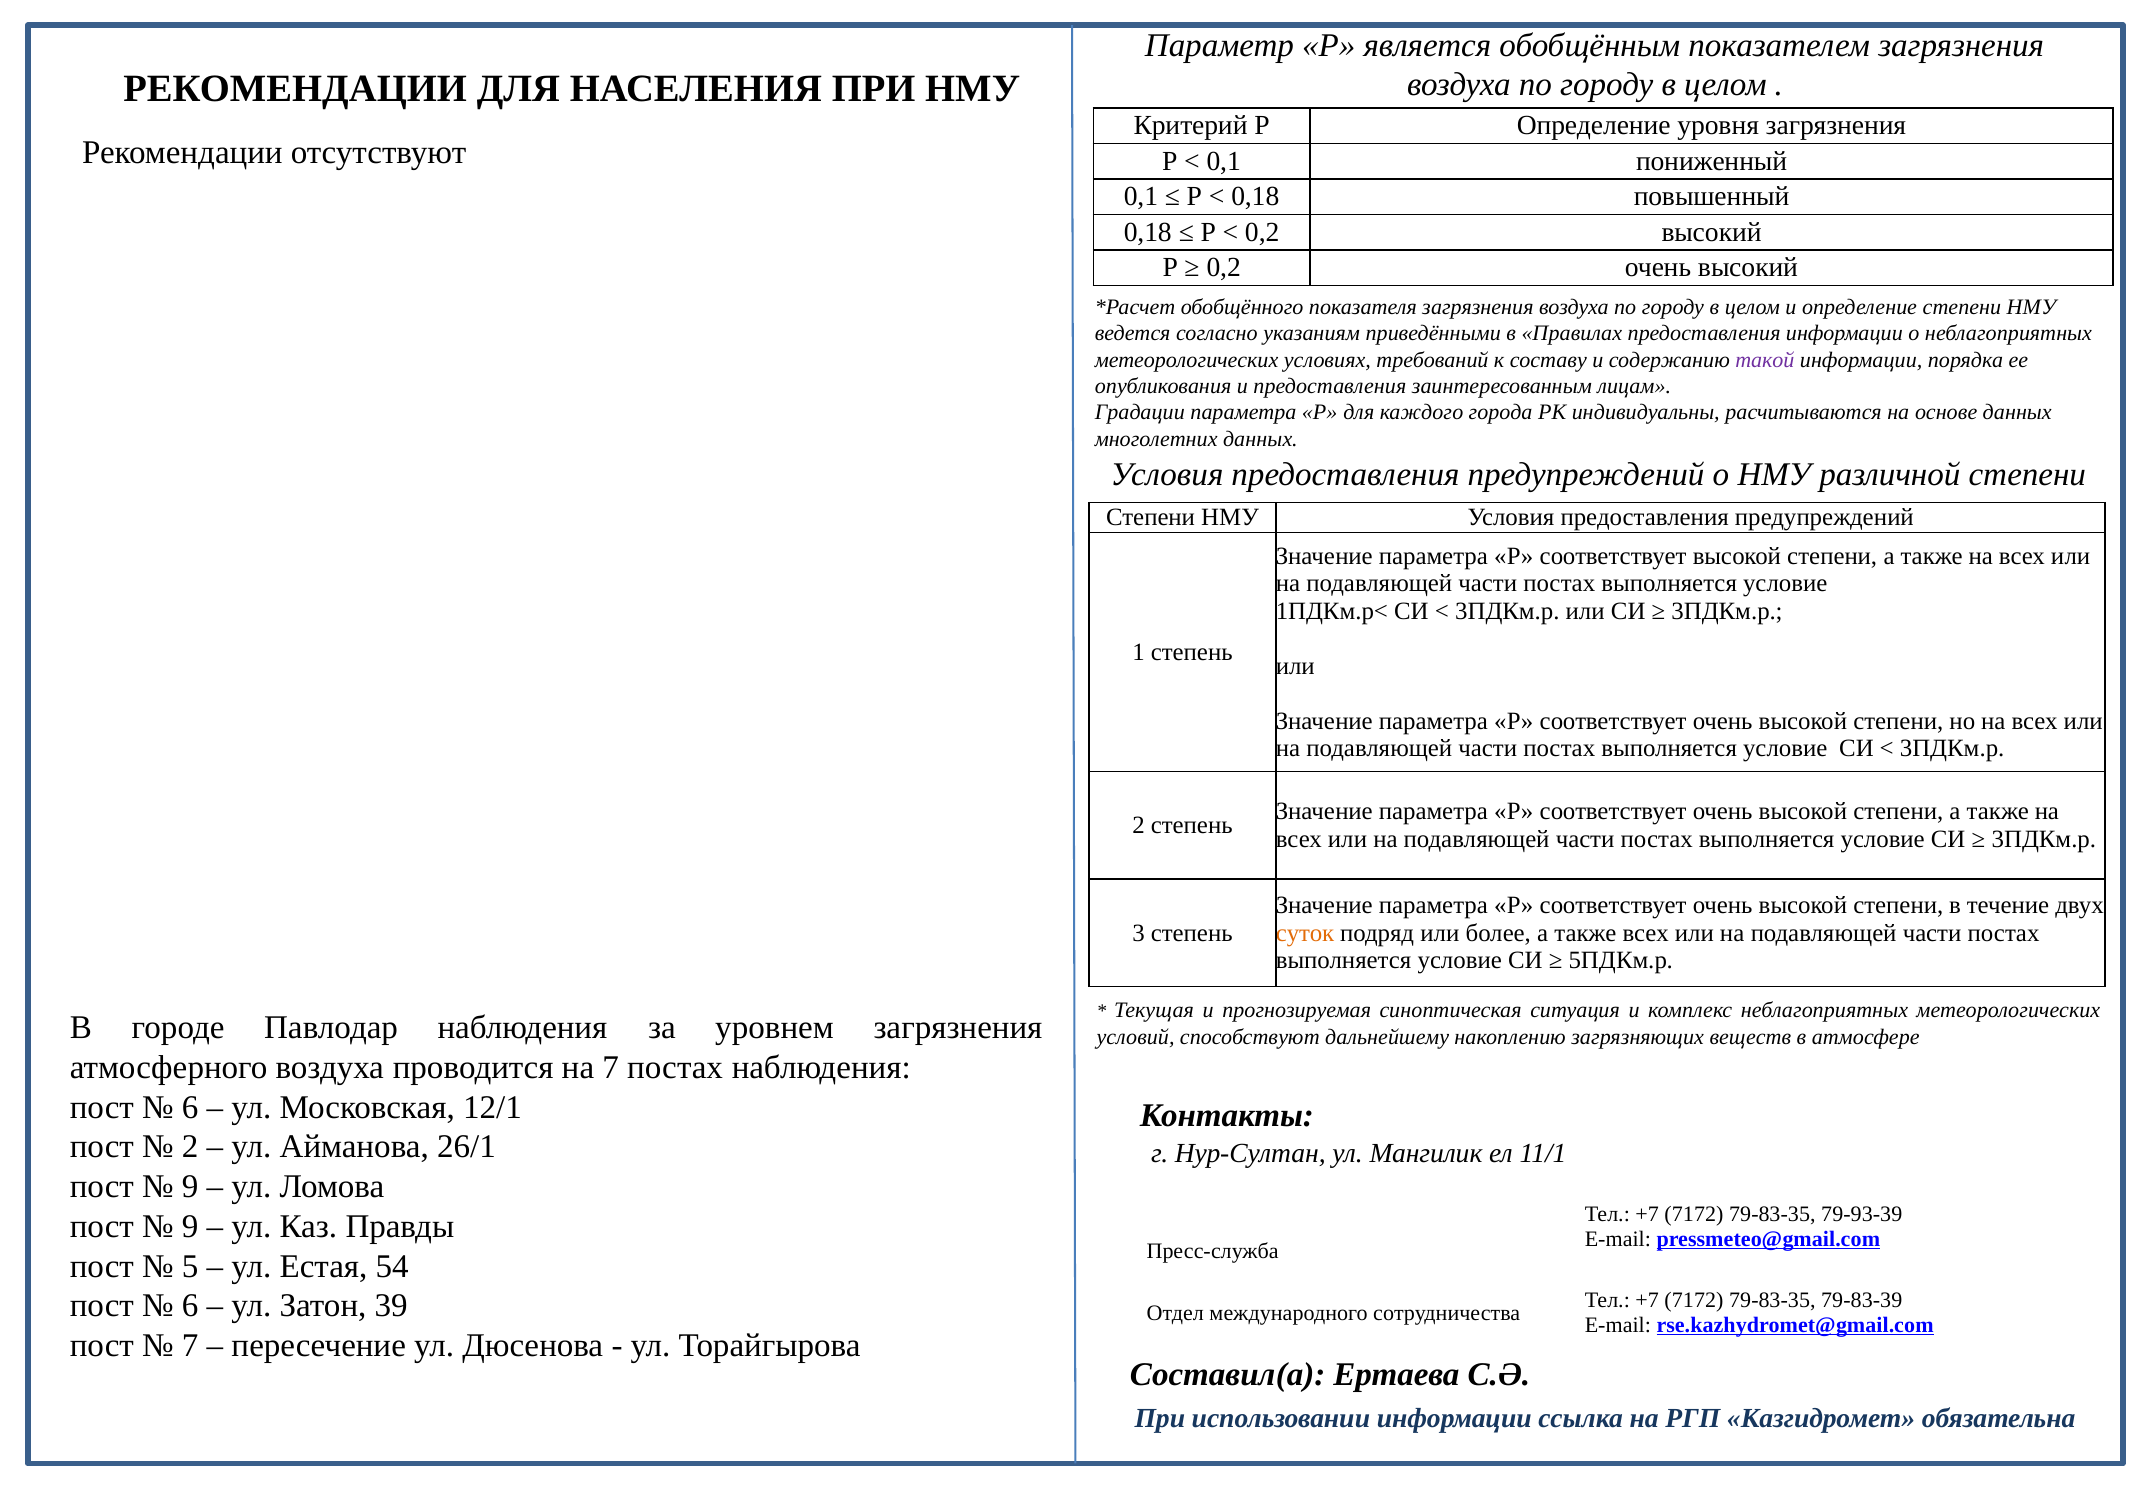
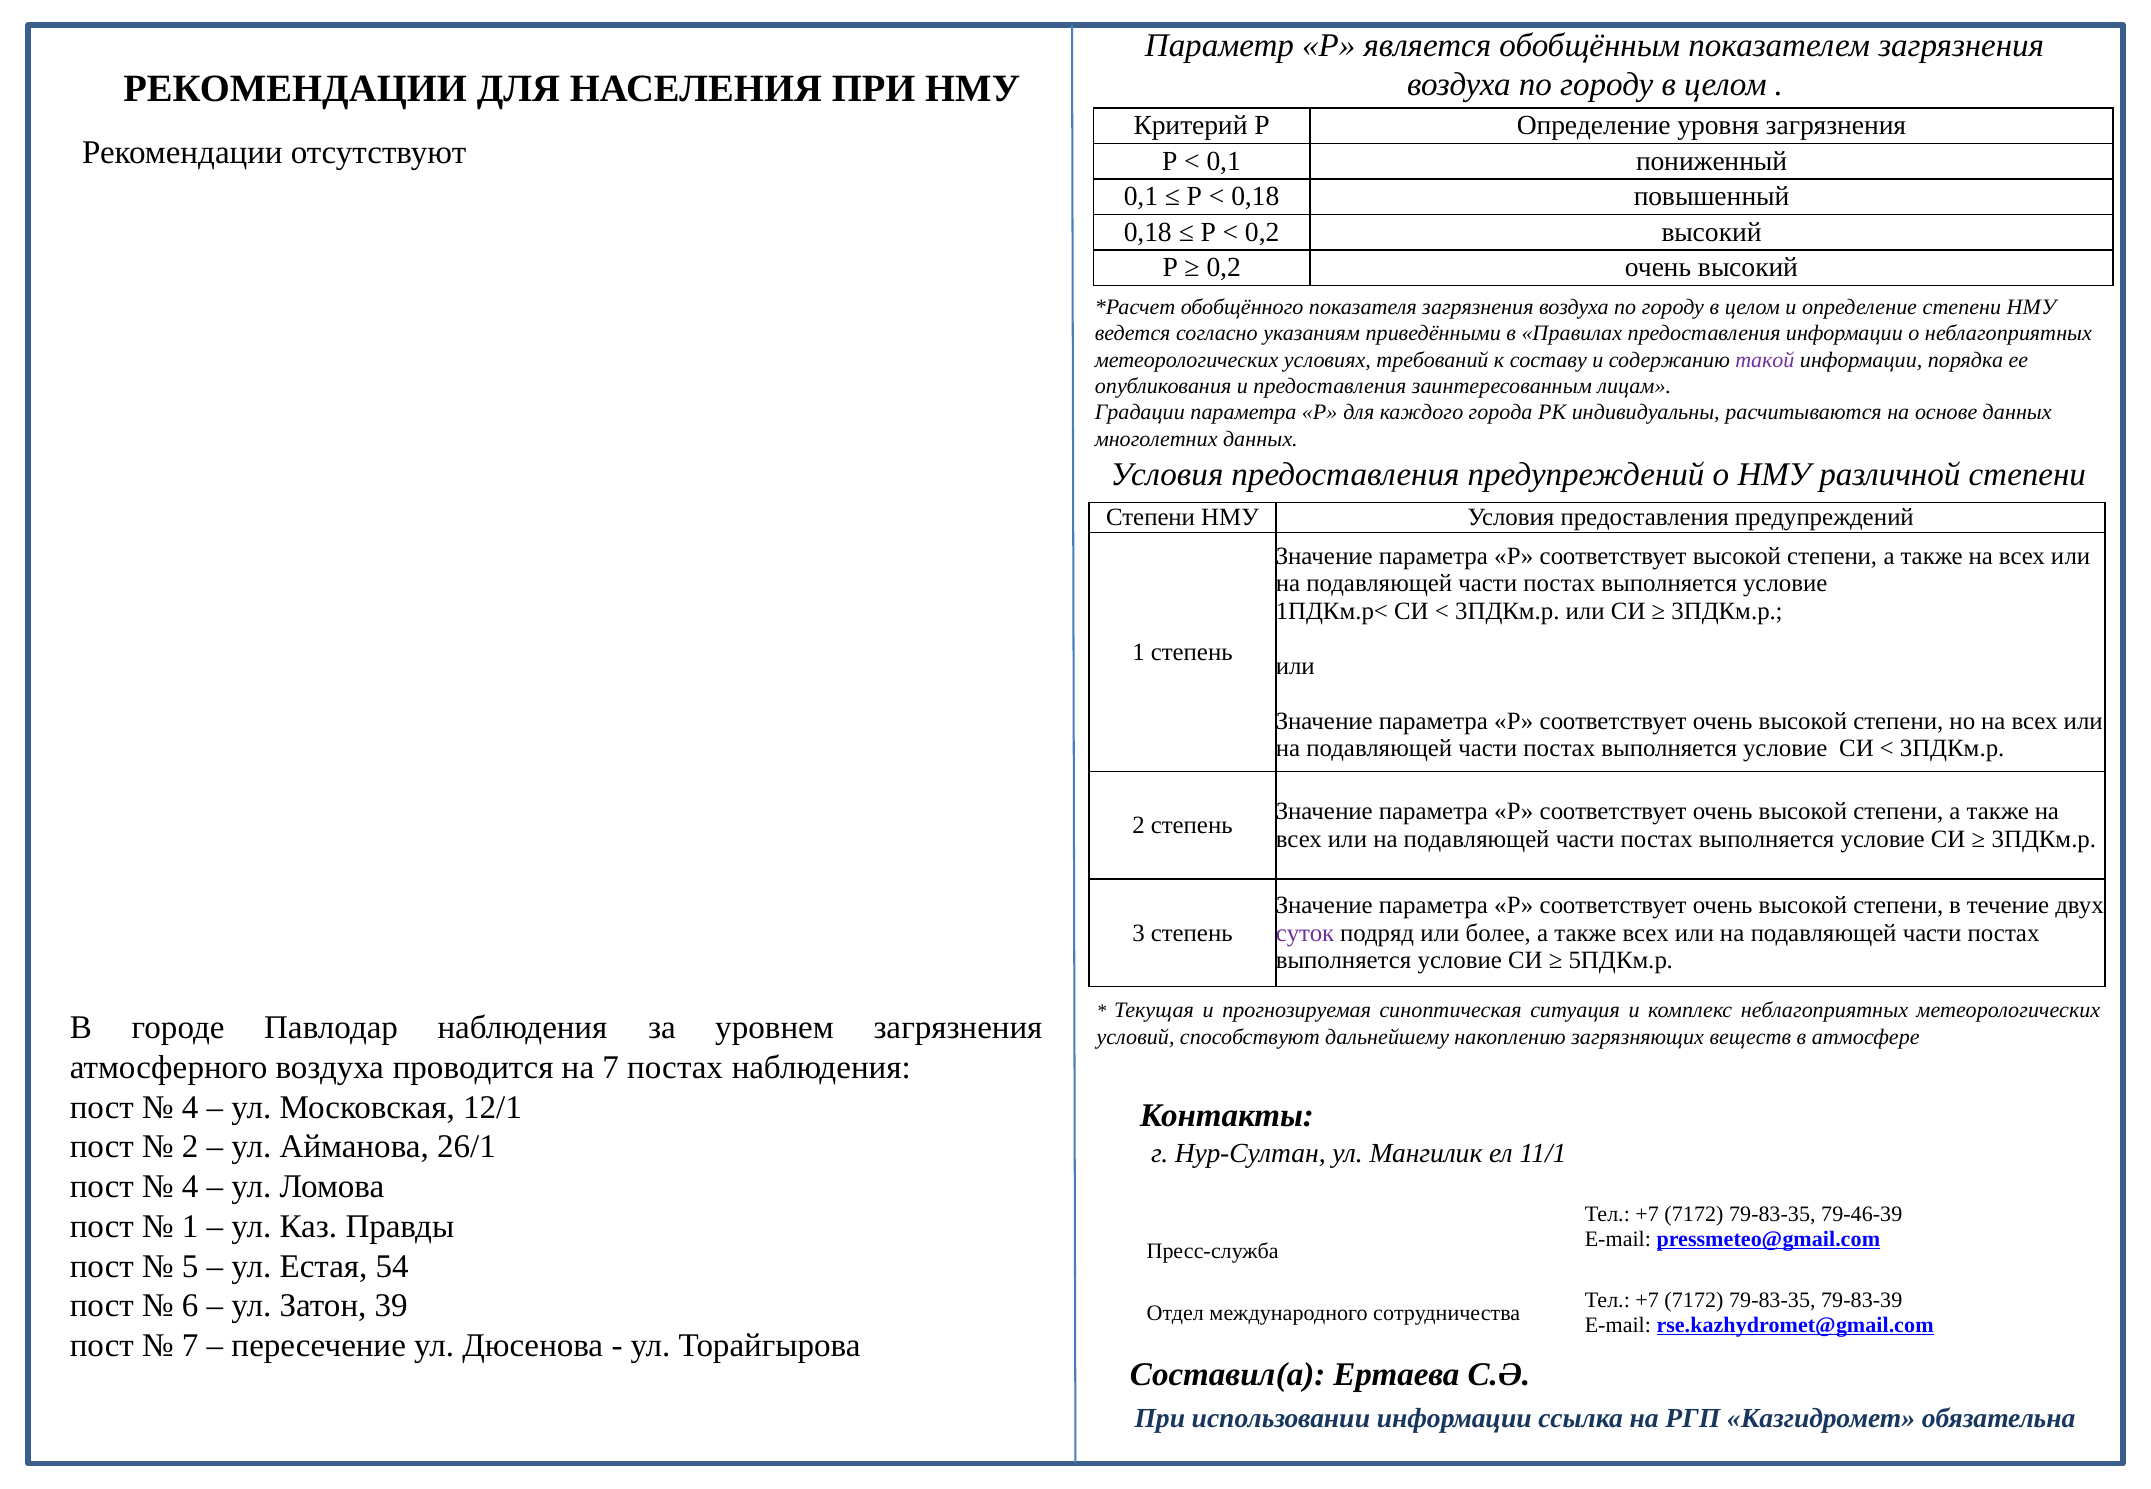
суток colour: orange -> purple
6 at (190, 1107): 6 -> 4
9 at (190, 1187): 9 -> 4
79-93-39: 79-93-39 -> 79-46-39
9 at (190, 1227): 9 -> 1
